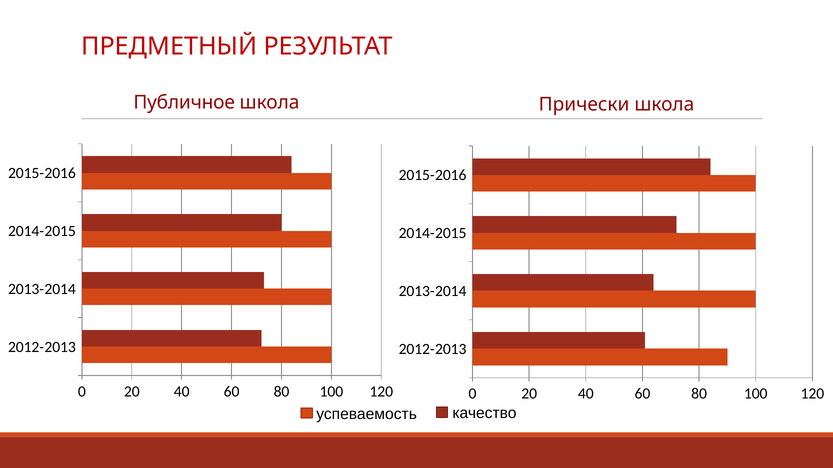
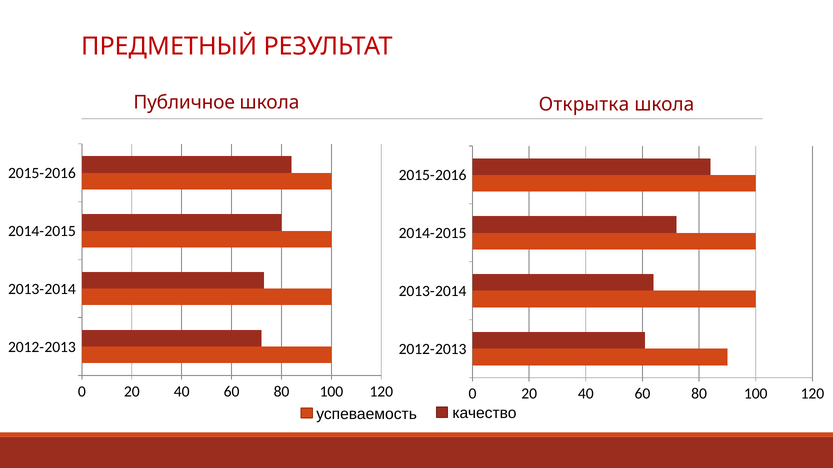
Прически: Прически -> Открытка
